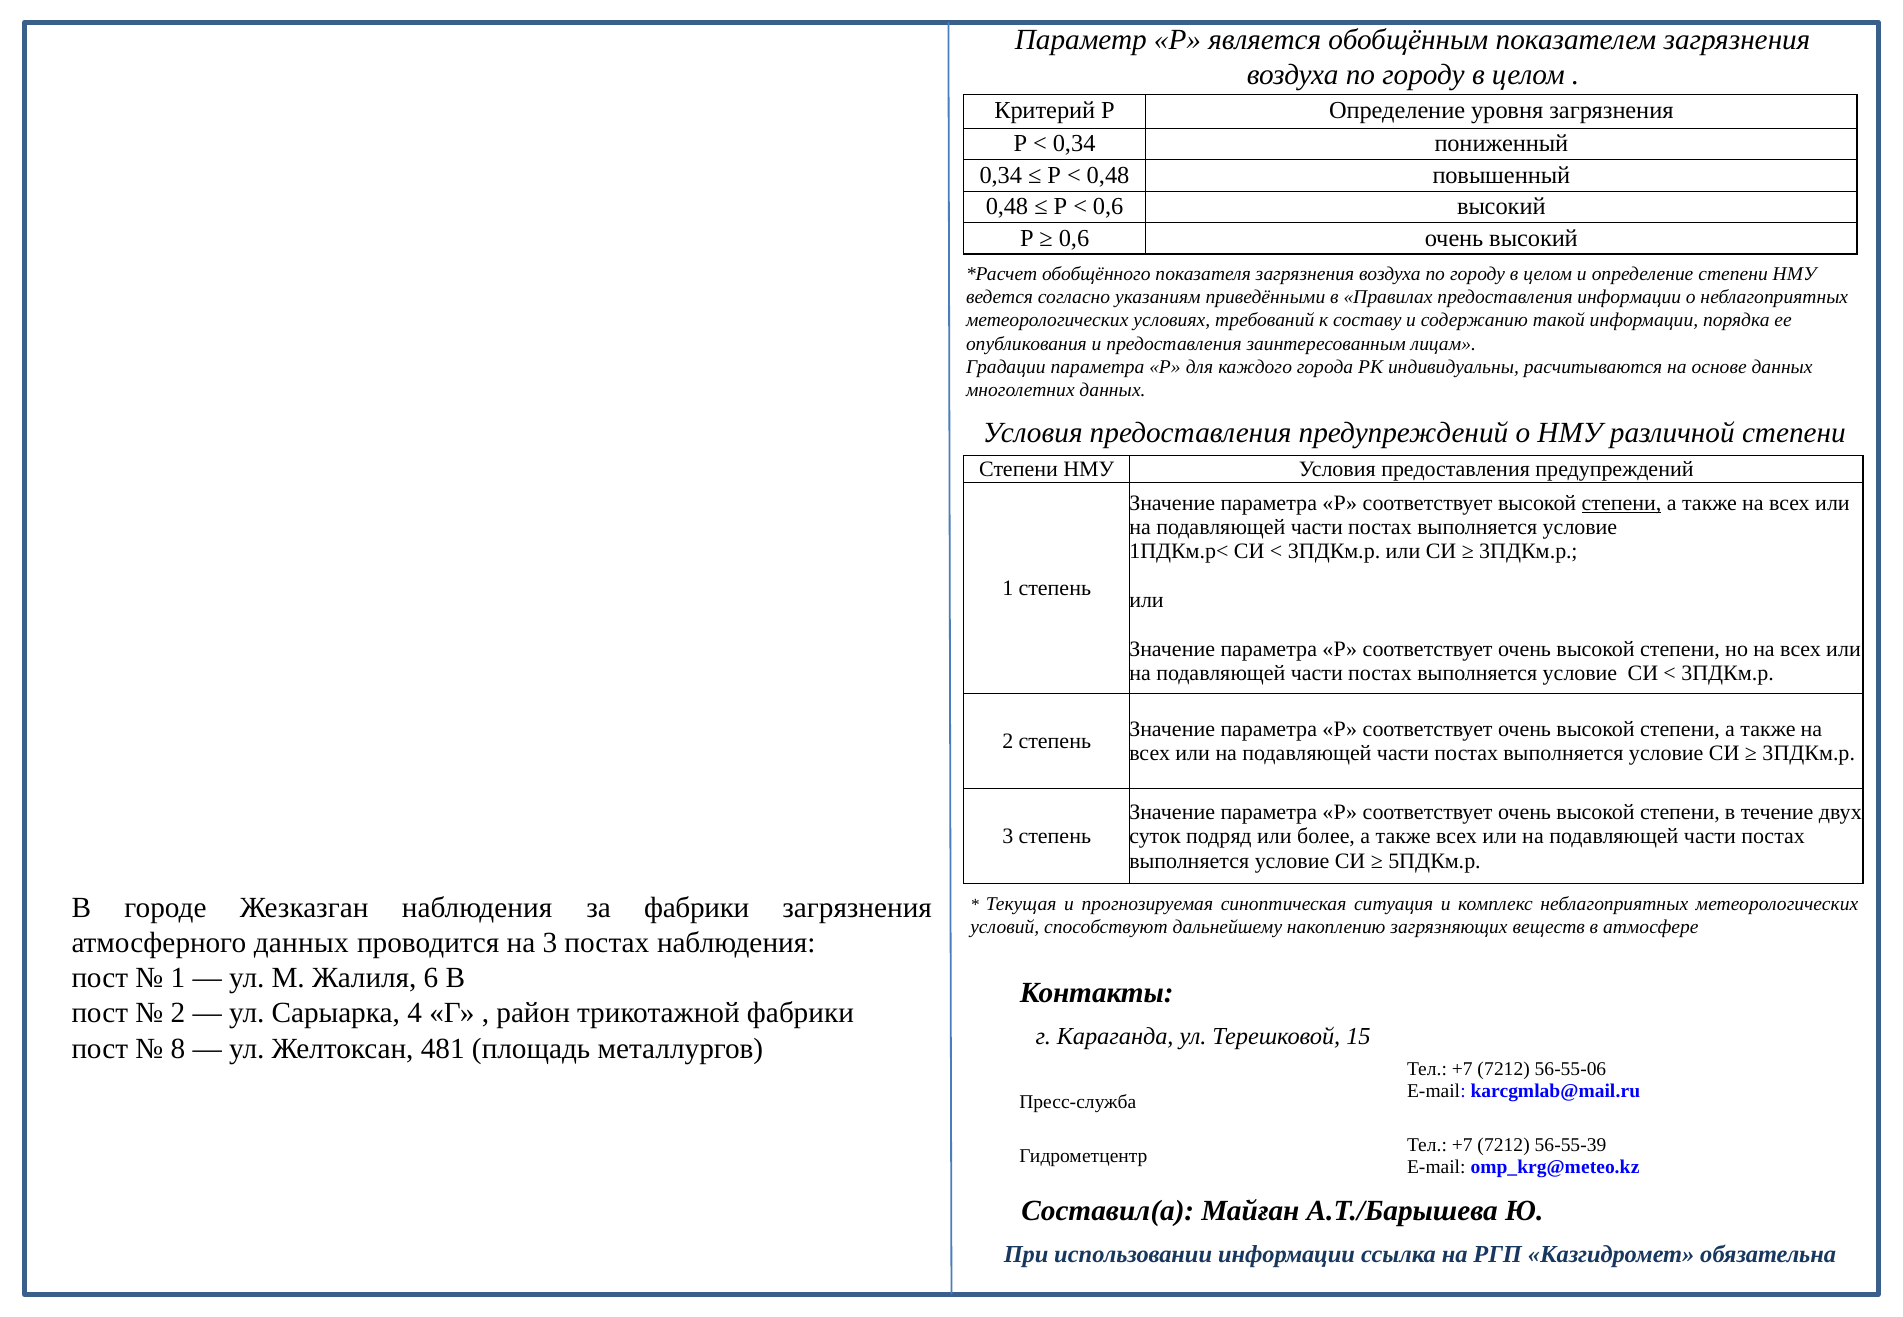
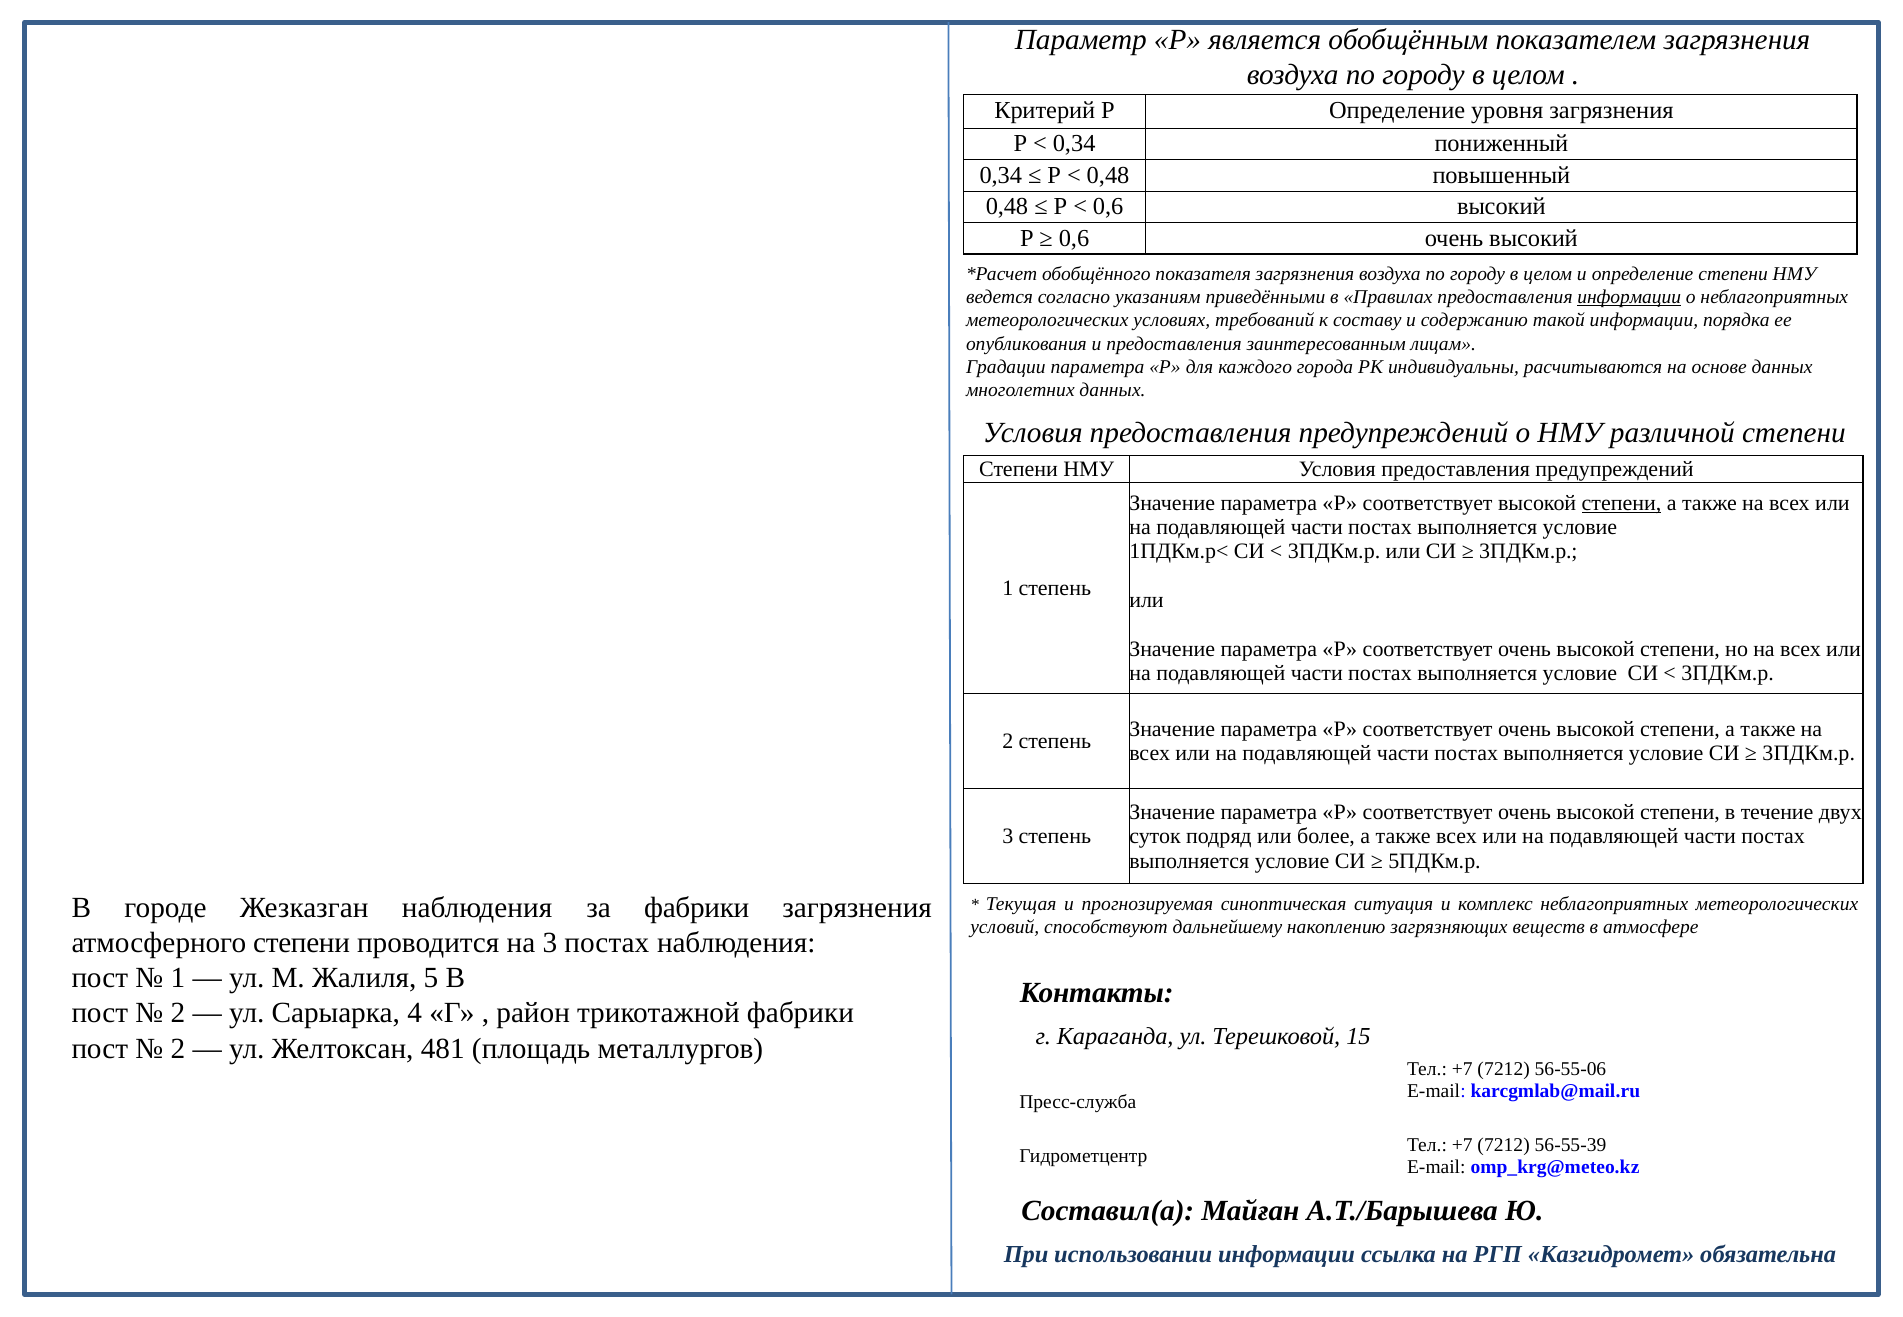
информации at (1629, 297) underline: none -> present
атмосферного данных: данных -> степени
6: 6 -> 5
8 at (178, 1049): 8 -> 2
